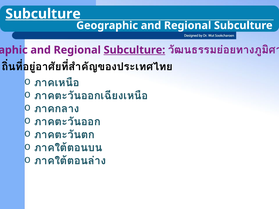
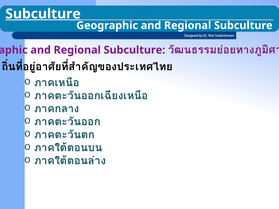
Subculture at (134, 50) underline: present -> none
